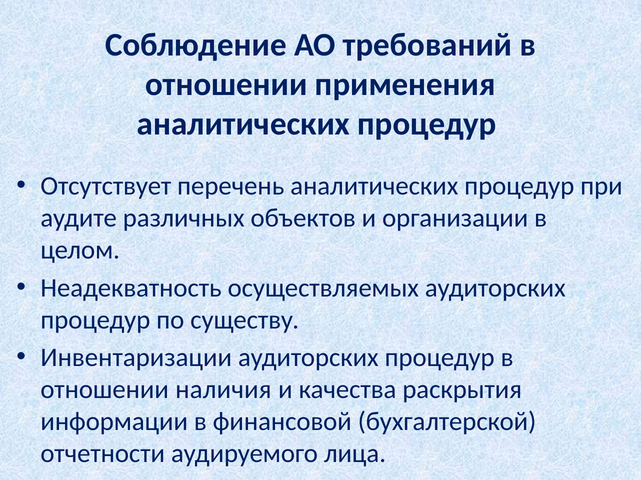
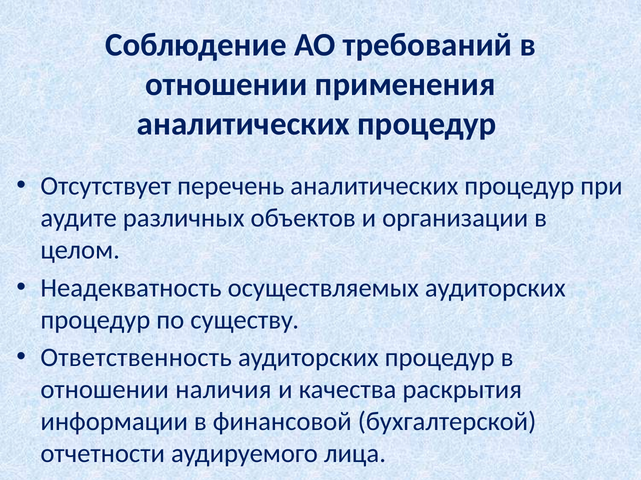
Инвентаризации: Инвентаризации -> Ответственность
